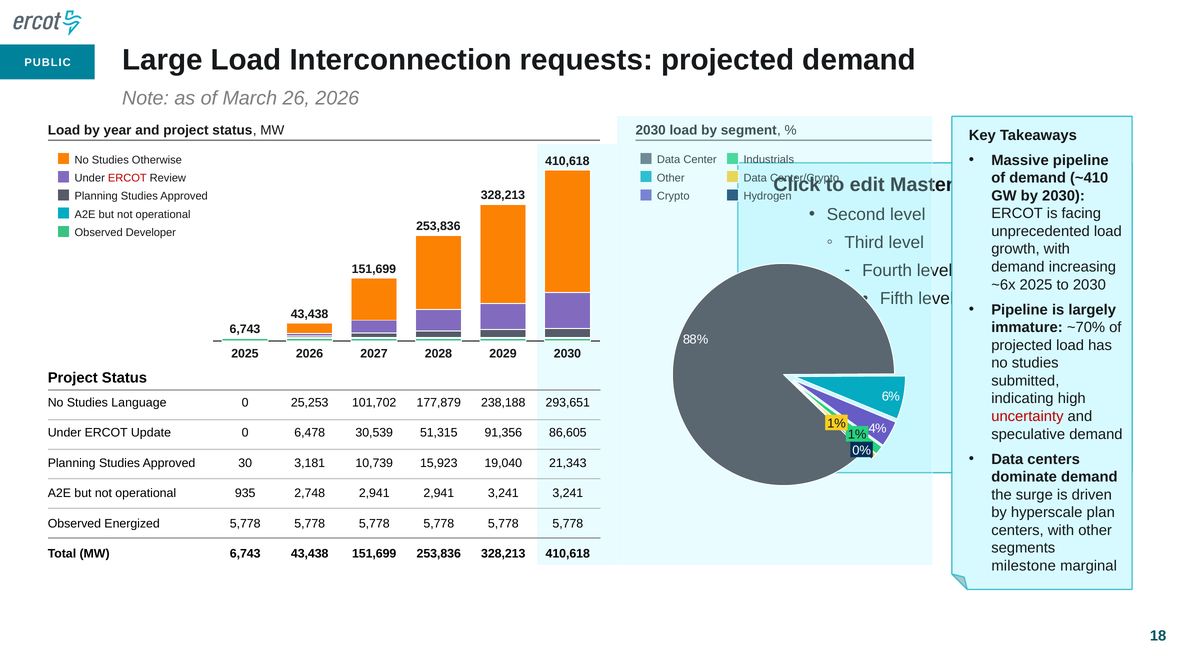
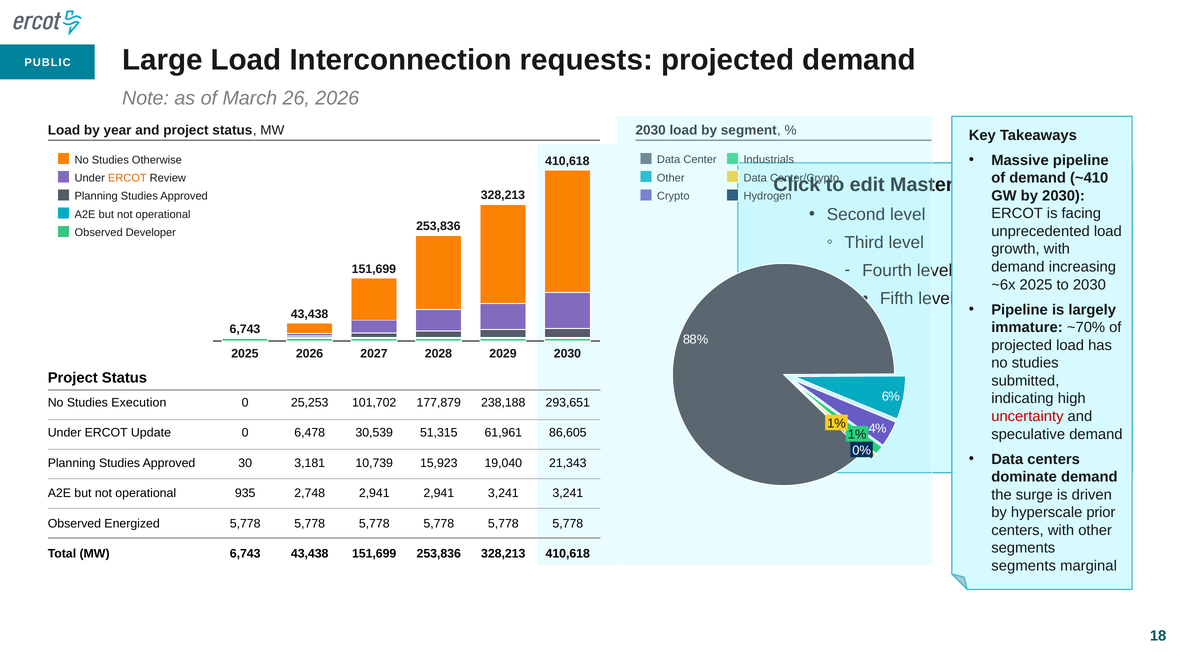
ERCOT at (127, 178) colour: red -> orange
Language: Language -> Execution
91,356: 91,356 -> 61,961
plan: plan -> prior
milestone at (1024, 566): milestone -> segments
